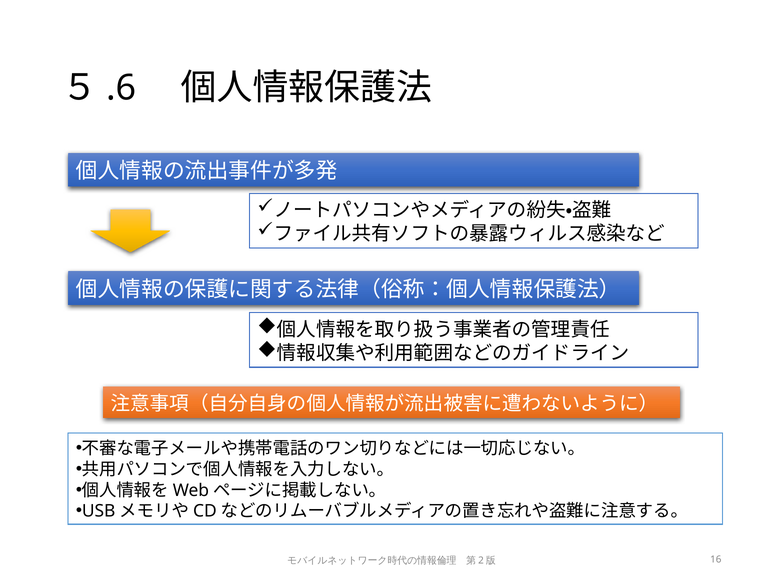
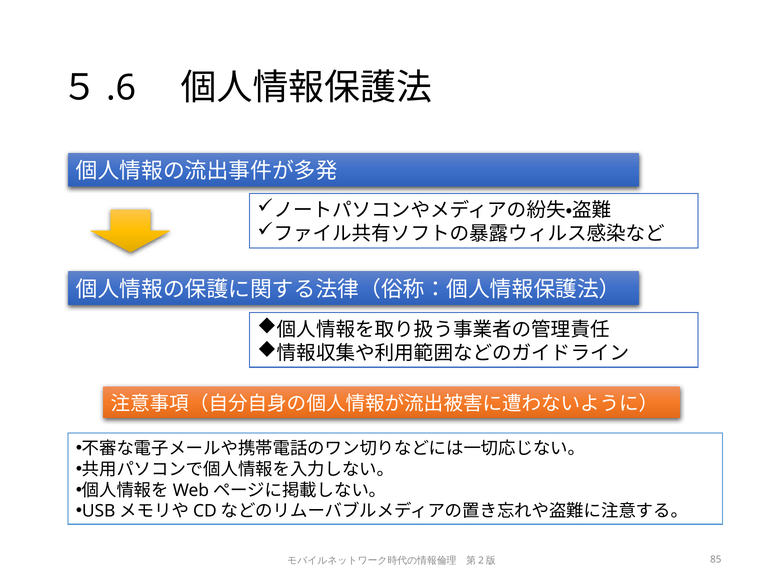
16: 16 -> 85
